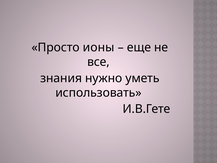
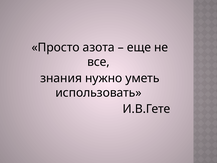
ионы: ионы -> азота
